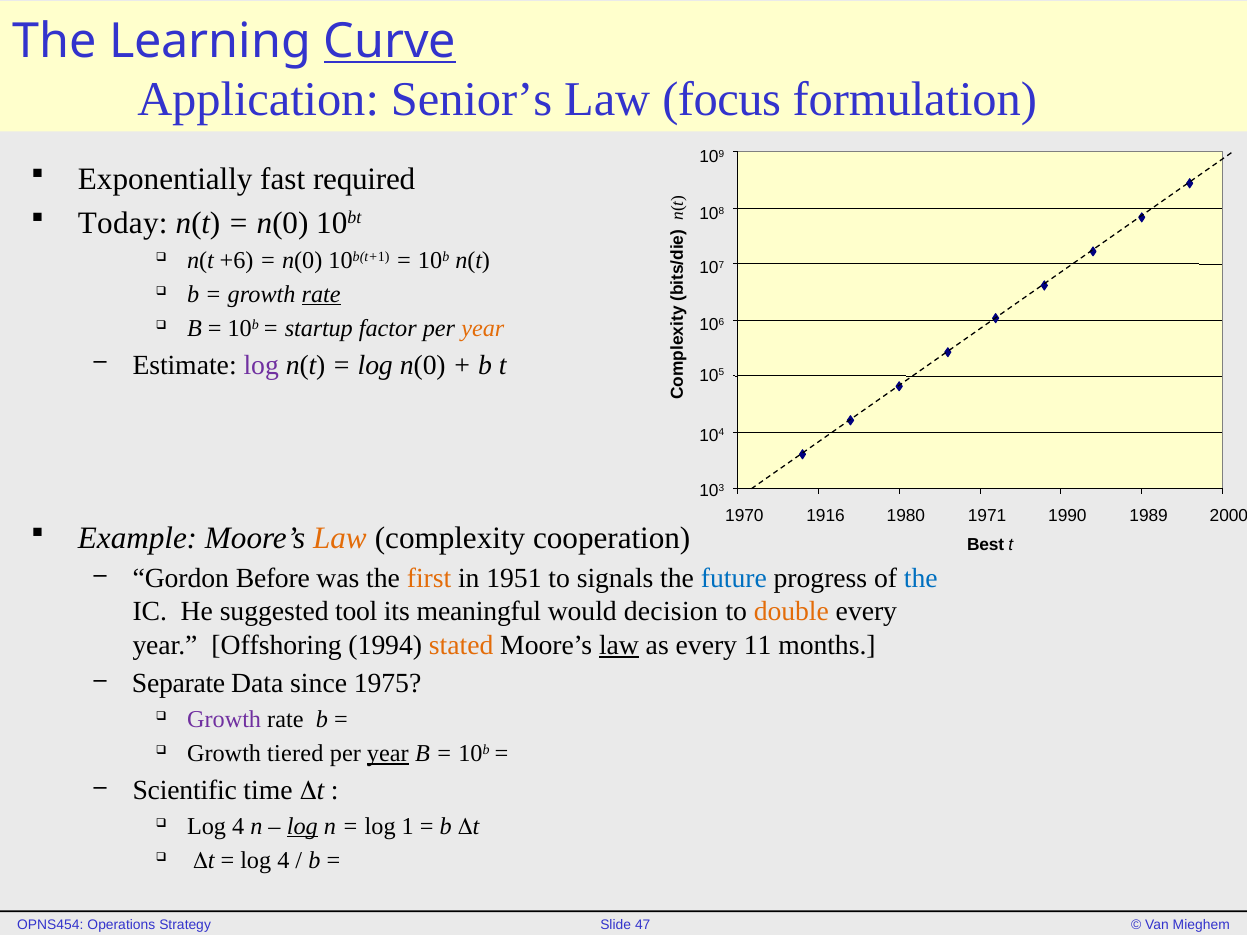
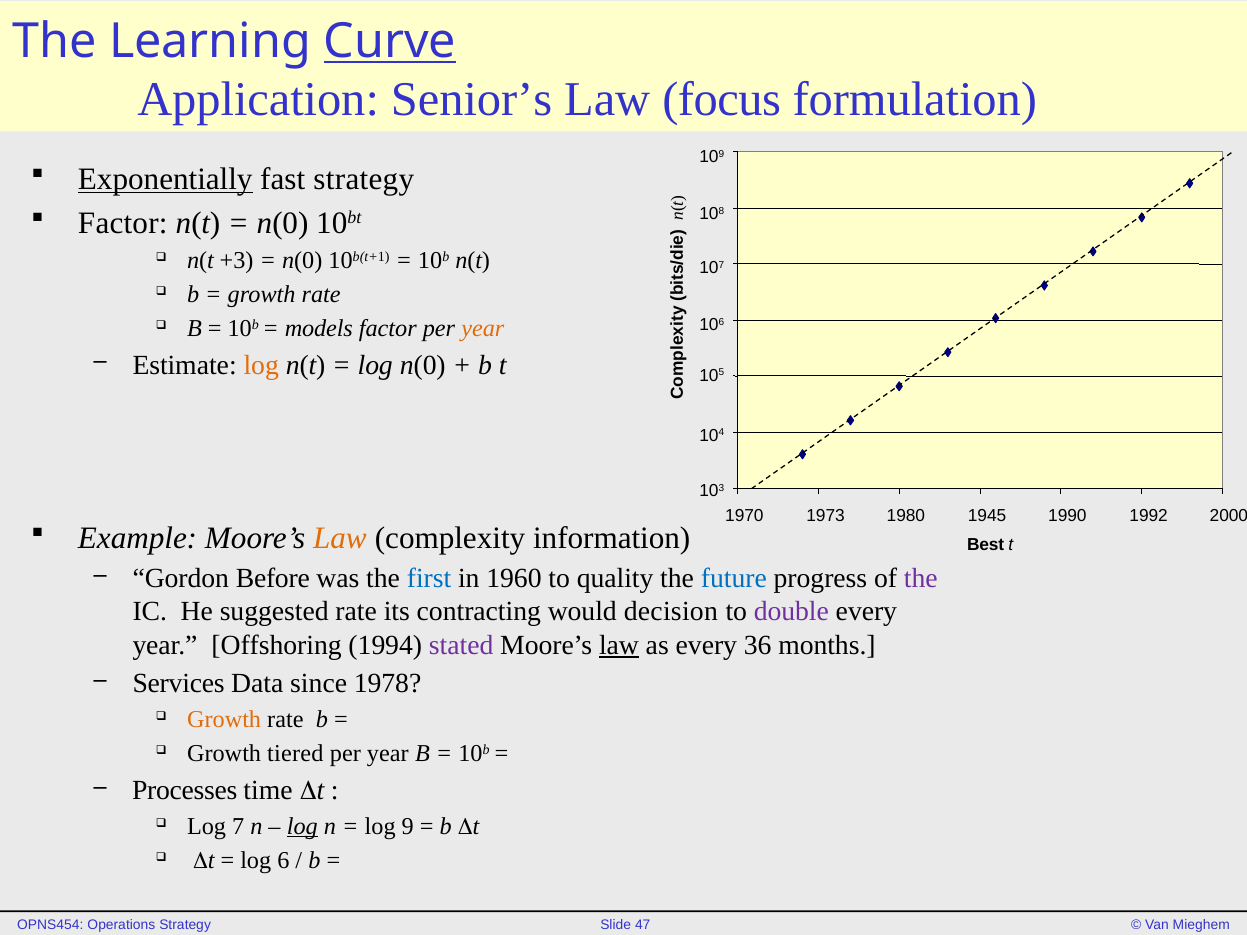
Exponentially underline: none -> present
fast required: required -> strategy
Today at (123, 223): Today -> Factor
+6: +6 -> +3
rate at (321, 294) underline: present -> none
startup: startup -> models
log at (261, 365) colour: purple -> orange
1916: 1916 -> 1973
1971: 1971 -> 1945
1989: 1989 -> 1992
cooperation: cooperation -> information
first colour: orange -> blue
1951: 1951 -> 1960
signals: signals -> quality
the at (921, 579) colour: blue -> purple
suggested tool: tool -> rate
meaningful: meaningful -> contracting
double colour: orange -> purple
stated colour: orange -> purple
11: 11 -> 36
Separate: Separate -> Services
1975: 1975 -> 1978
Growth at (224, 720) colour: purple -> orange
year at (388, 754) underline: present -> none
Scientific: Scientific -> Processes
4 at (238, 827): 4 -> 7
1: 1 -> 9
4 at (283, 860): 4 -> 6
